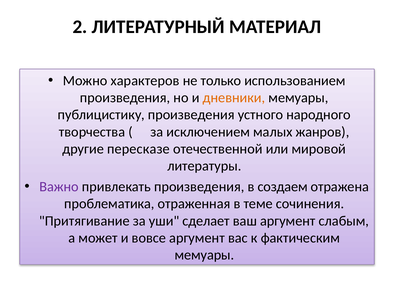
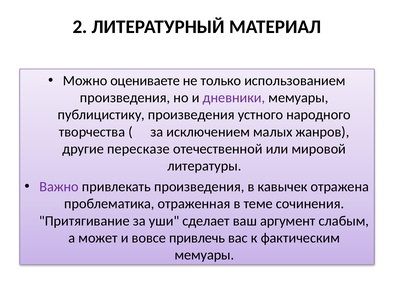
характеров: характеров -> оцениваете
дневники colour: orange -> purple
создаем: создаем -> кавычек
вовсе аргумент: аргумент -> привлечь
